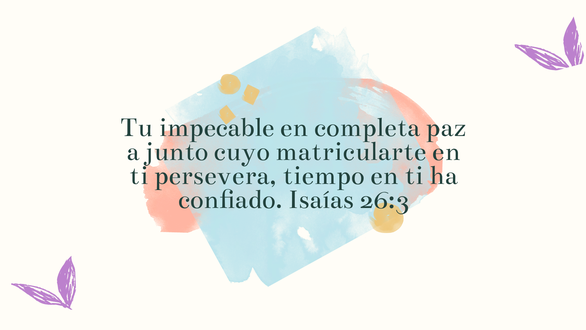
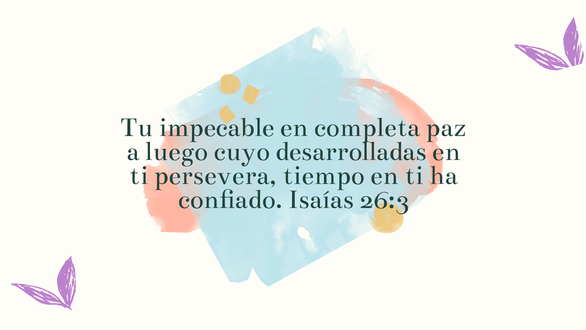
junto: junto -> luego
matricularte: matricularte -> desarrolladas
